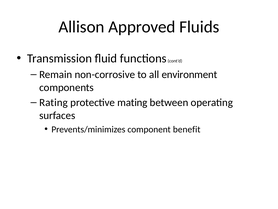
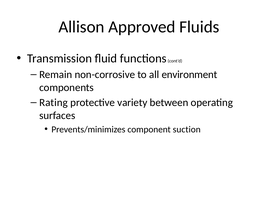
mating: mating -> variety
benefit: benefit -> suction
